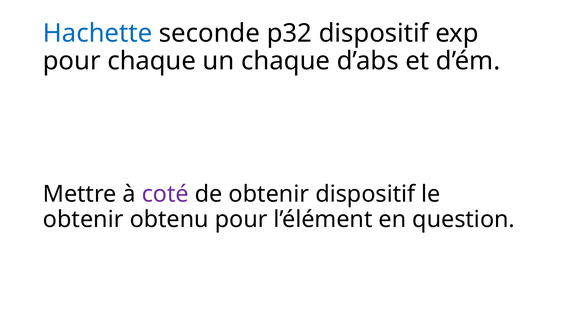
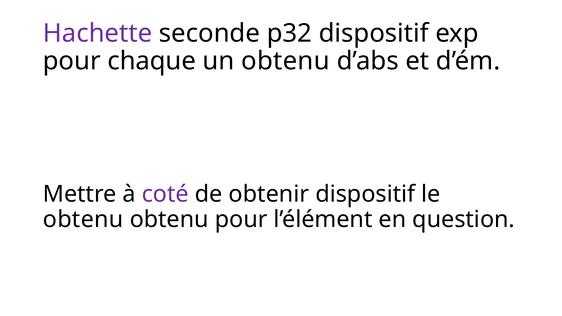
Hachette colour: blue -> purple
un chaque: chaque -> obtenu
obtenir at (83, 219): obtenir -> obtenu
